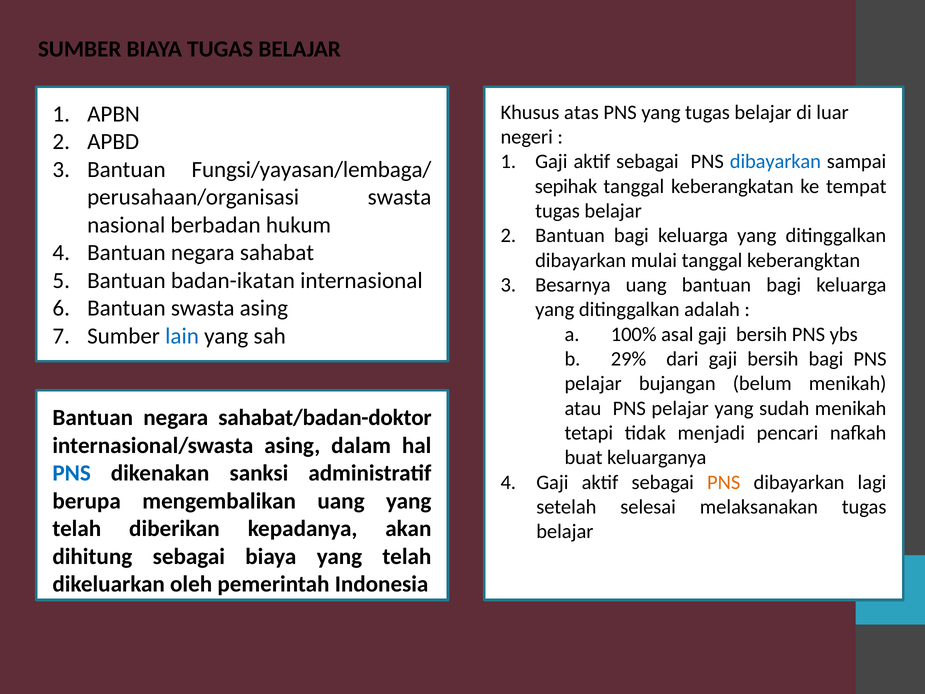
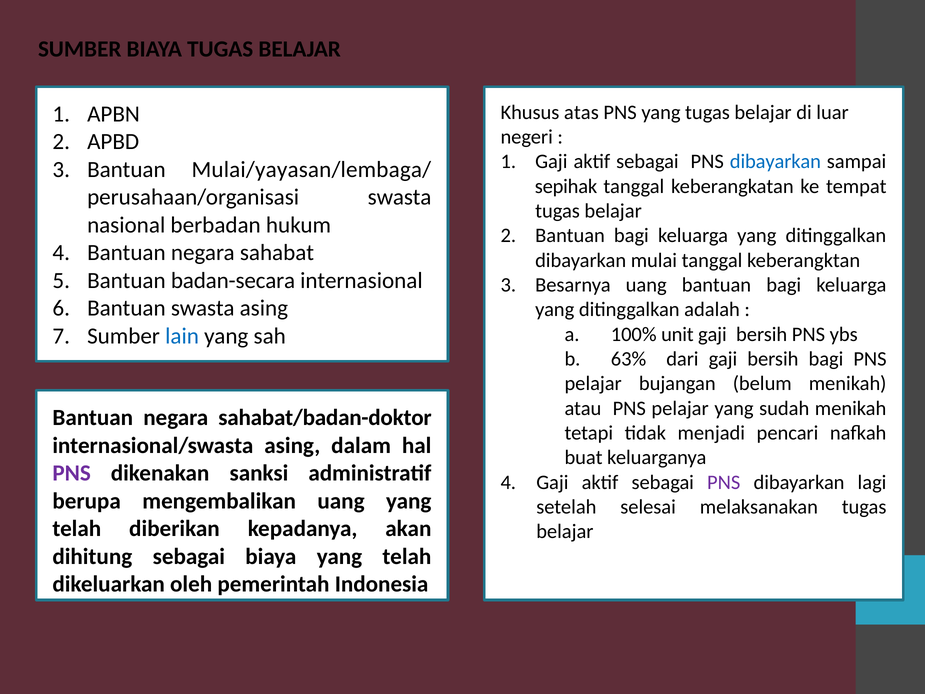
Fungsi/yayasan/lembaga/: Fungsi/yayasan/lembaga/ -> Mulai/yayasan/lembaga/
badan-ikatan: badan-ikatan -> badan-secara
asal: asal -> unit
29%: 29% -> 63%
PNS at (72, 473) colour: blue -> purple
PNS at (724, 482) colour: orange -> purple
